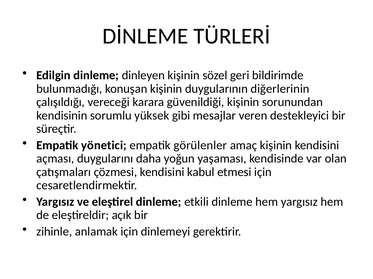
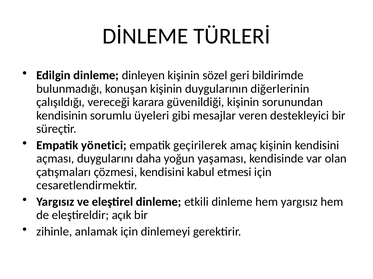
yüksek: yüksek -> üyeleri
görülenler: görülenler -> geçirilerek
